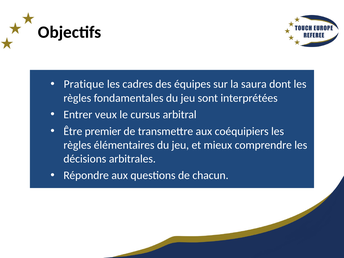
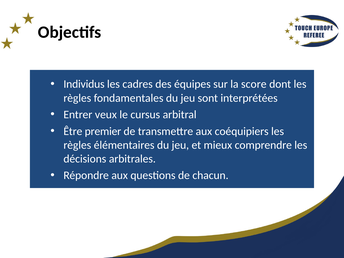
Pratique: Pratique -> Individus
saura: saura -> score
